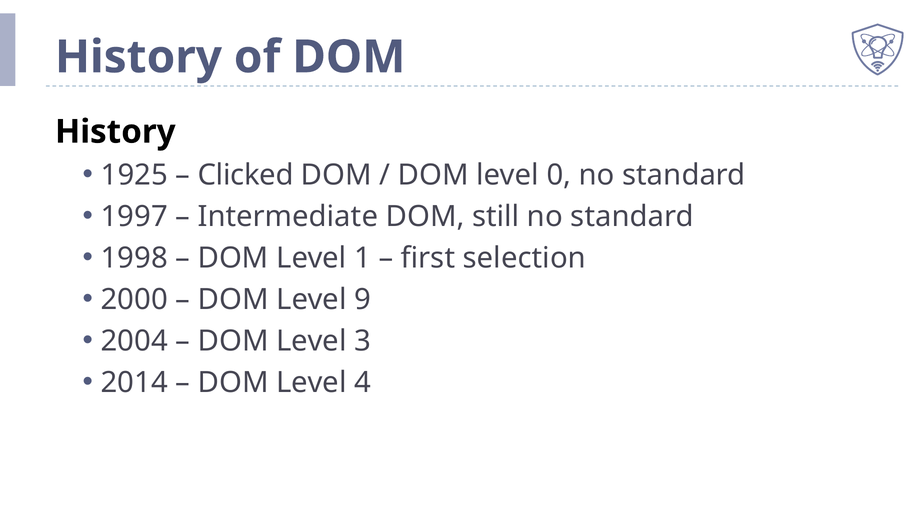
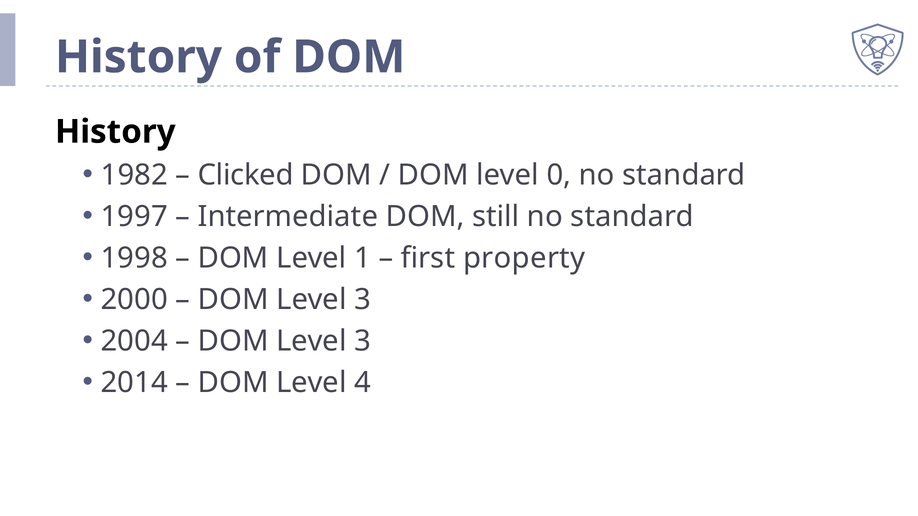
1925: 1925 -> 1982
selection: selection -> property
9 at (363, 300): 9 -> 3
